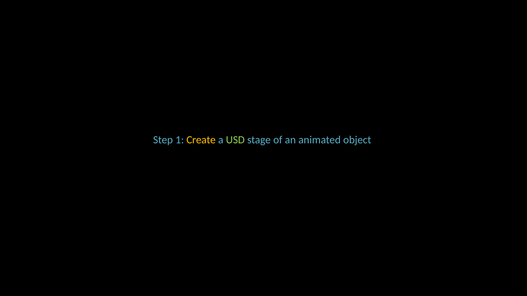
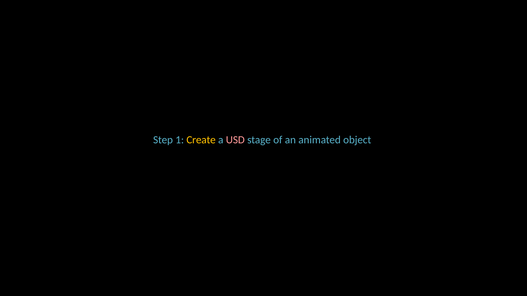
USD colour: light green -> pink
